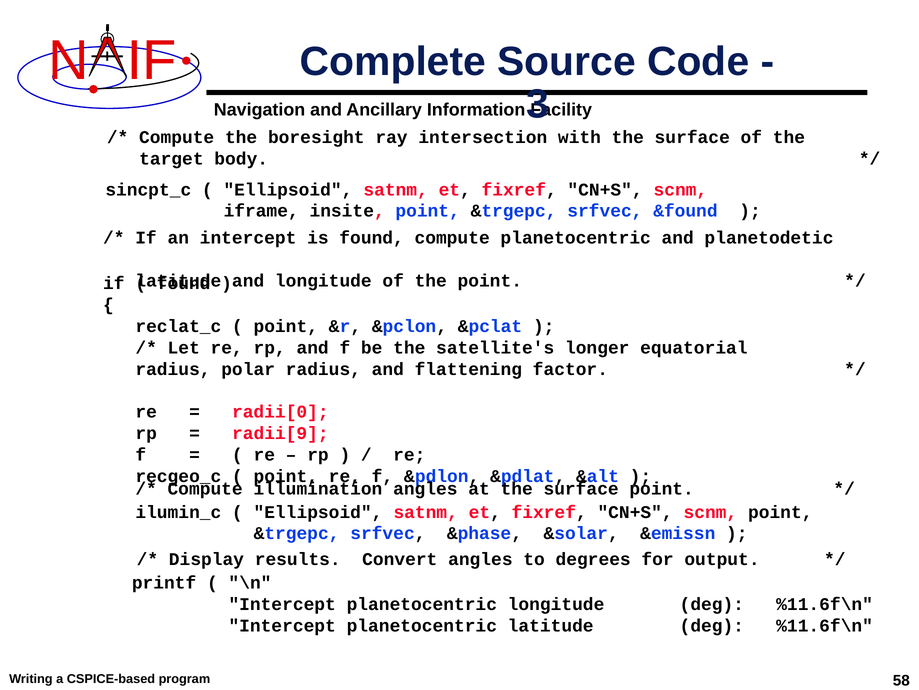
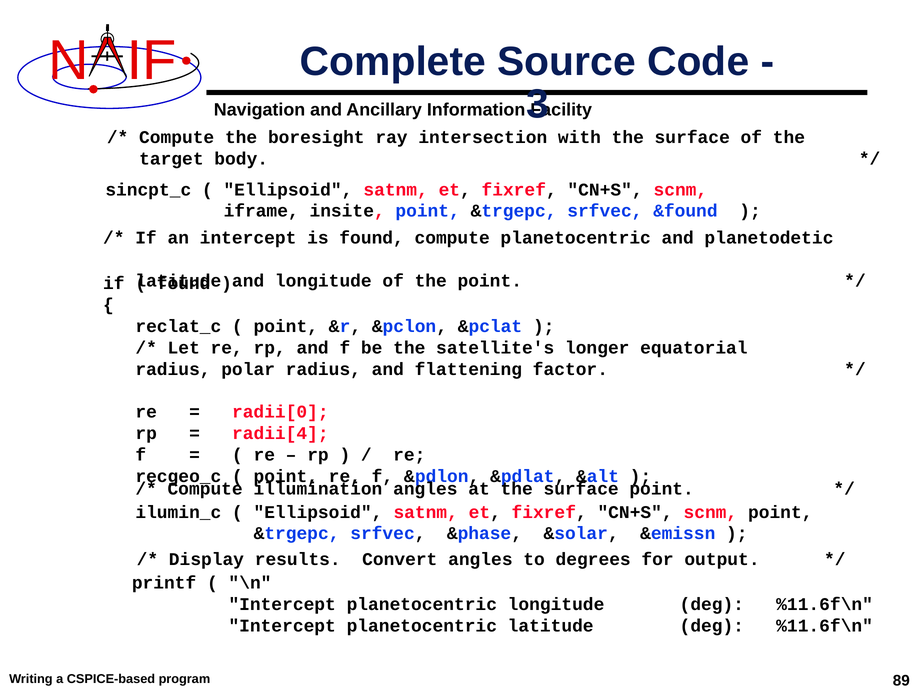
radii[9: radii[9 -> radii[4
58: 58 -> 89
